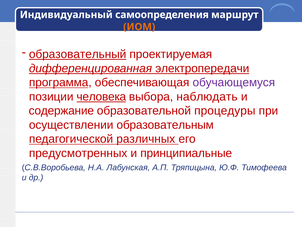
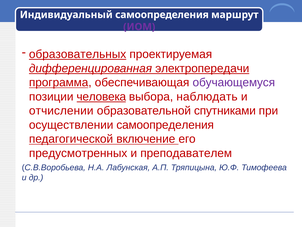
ИОМ colour: orange -> purple
образовательный: образовательный -> образовательных
содержание: содержание -> отчислении
процедуры: процедуры -> спутниками
осуществлении образовательным: образовательным -> самоопределения
различных: различных -> включение
принципиальные: принципиальные -> преподавателем
